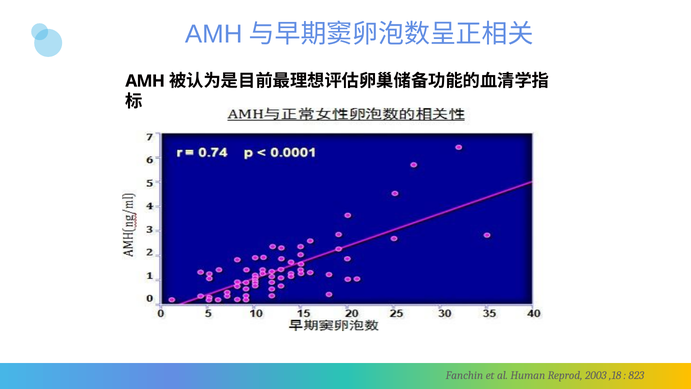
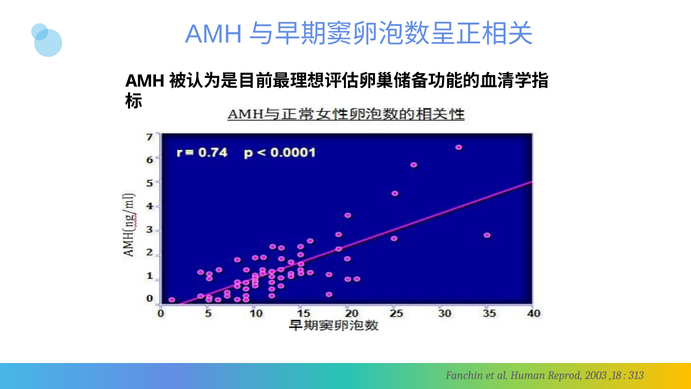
823: 823 -> 313
